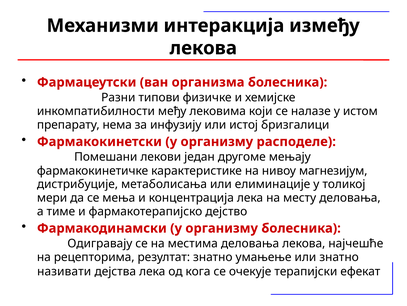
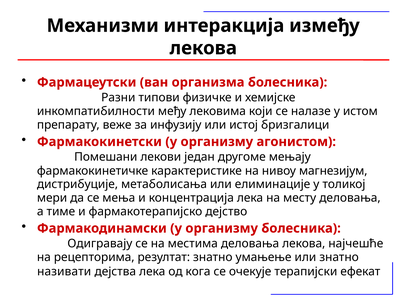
нема: нема -> веже
расподеле: расподеле -> агонистом
